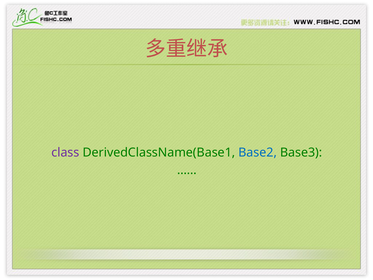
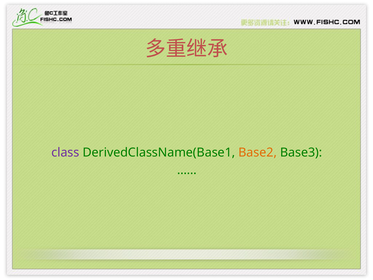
Base2 colour: blue -> orange
